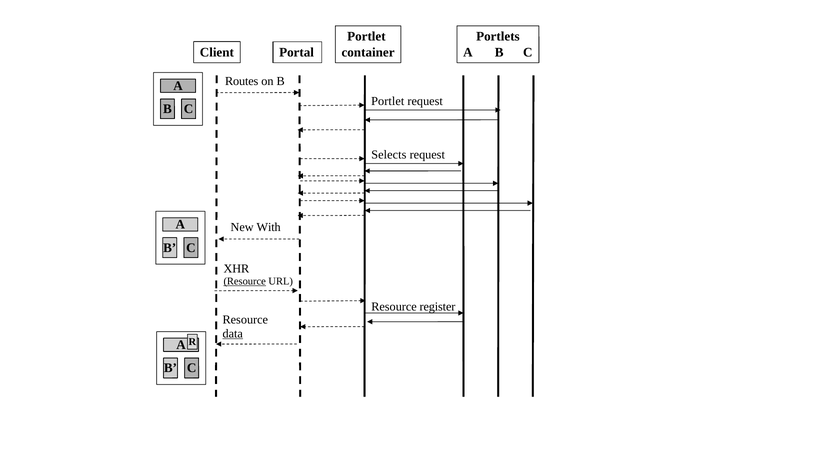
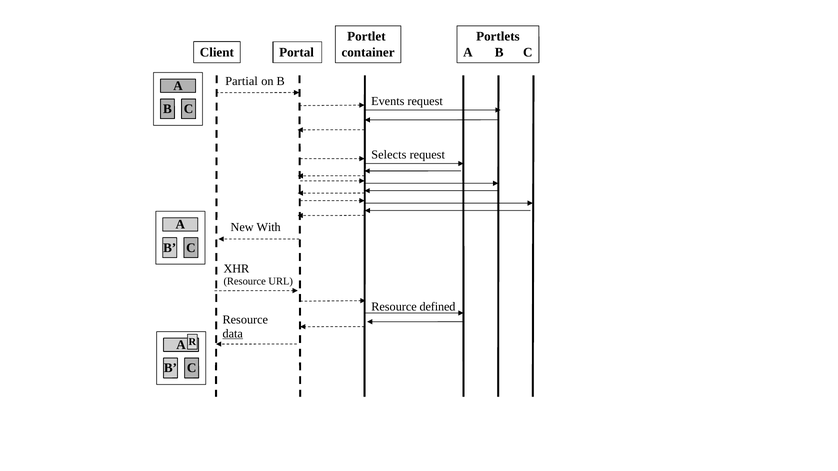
Routes: Routes -> Partial
Portlet at (388, 101): Portlet -> Events
Resource at (245, 282) underline: present -> none
register: register -> defined
